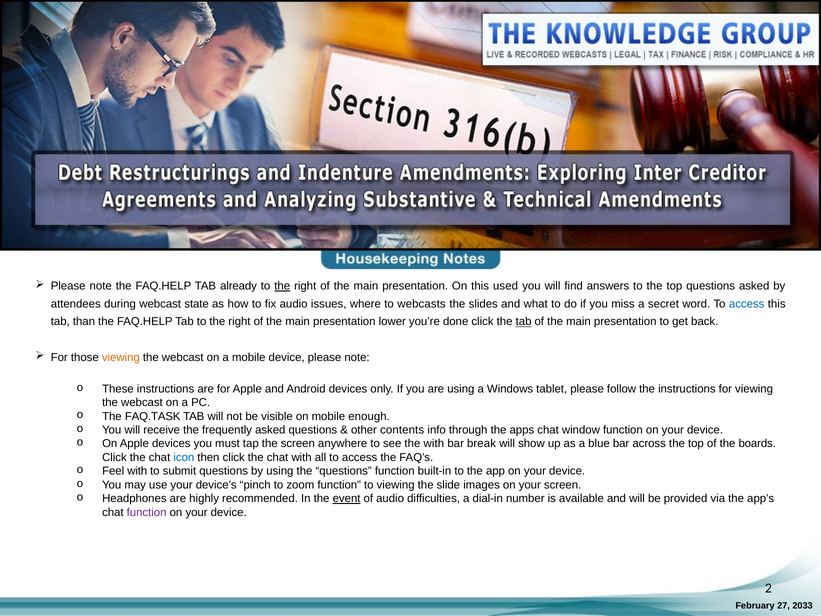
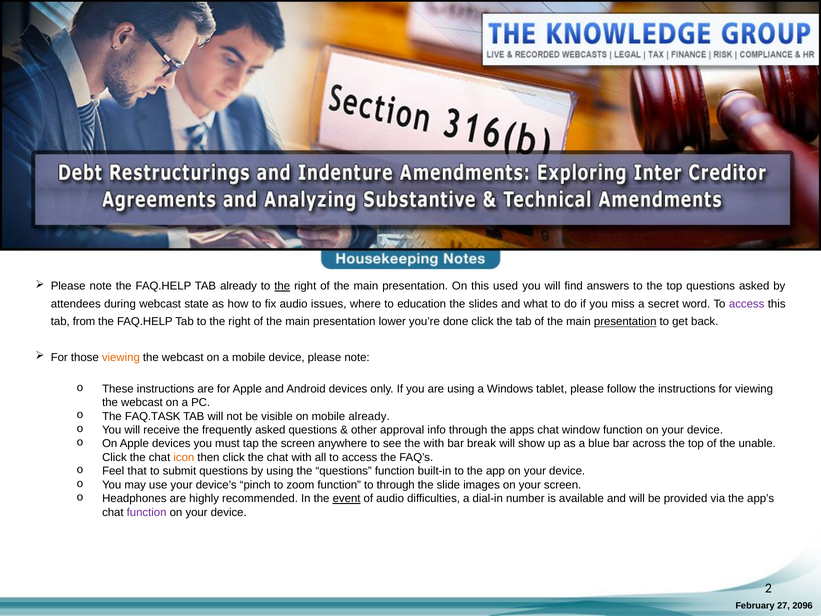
webcasts: webcasts -> education
access at (747, 304) colour: blue -> purple
than: than -> from
tab at (524, 322) underline: present -> none
presentation at (625, 322) underline: none -> present
mobile enough: enough -> already
contents: contents -> approval
boards: boards -> unable
icon colour: blue -> orange
Feel with: with -> that
to viewing: viewing -> through
2033: 2033 -> 2096
